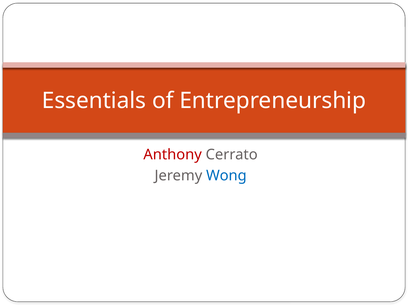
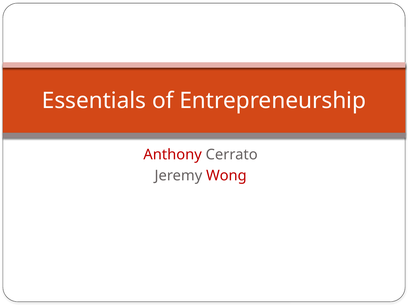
Wong colour: blue -> red
